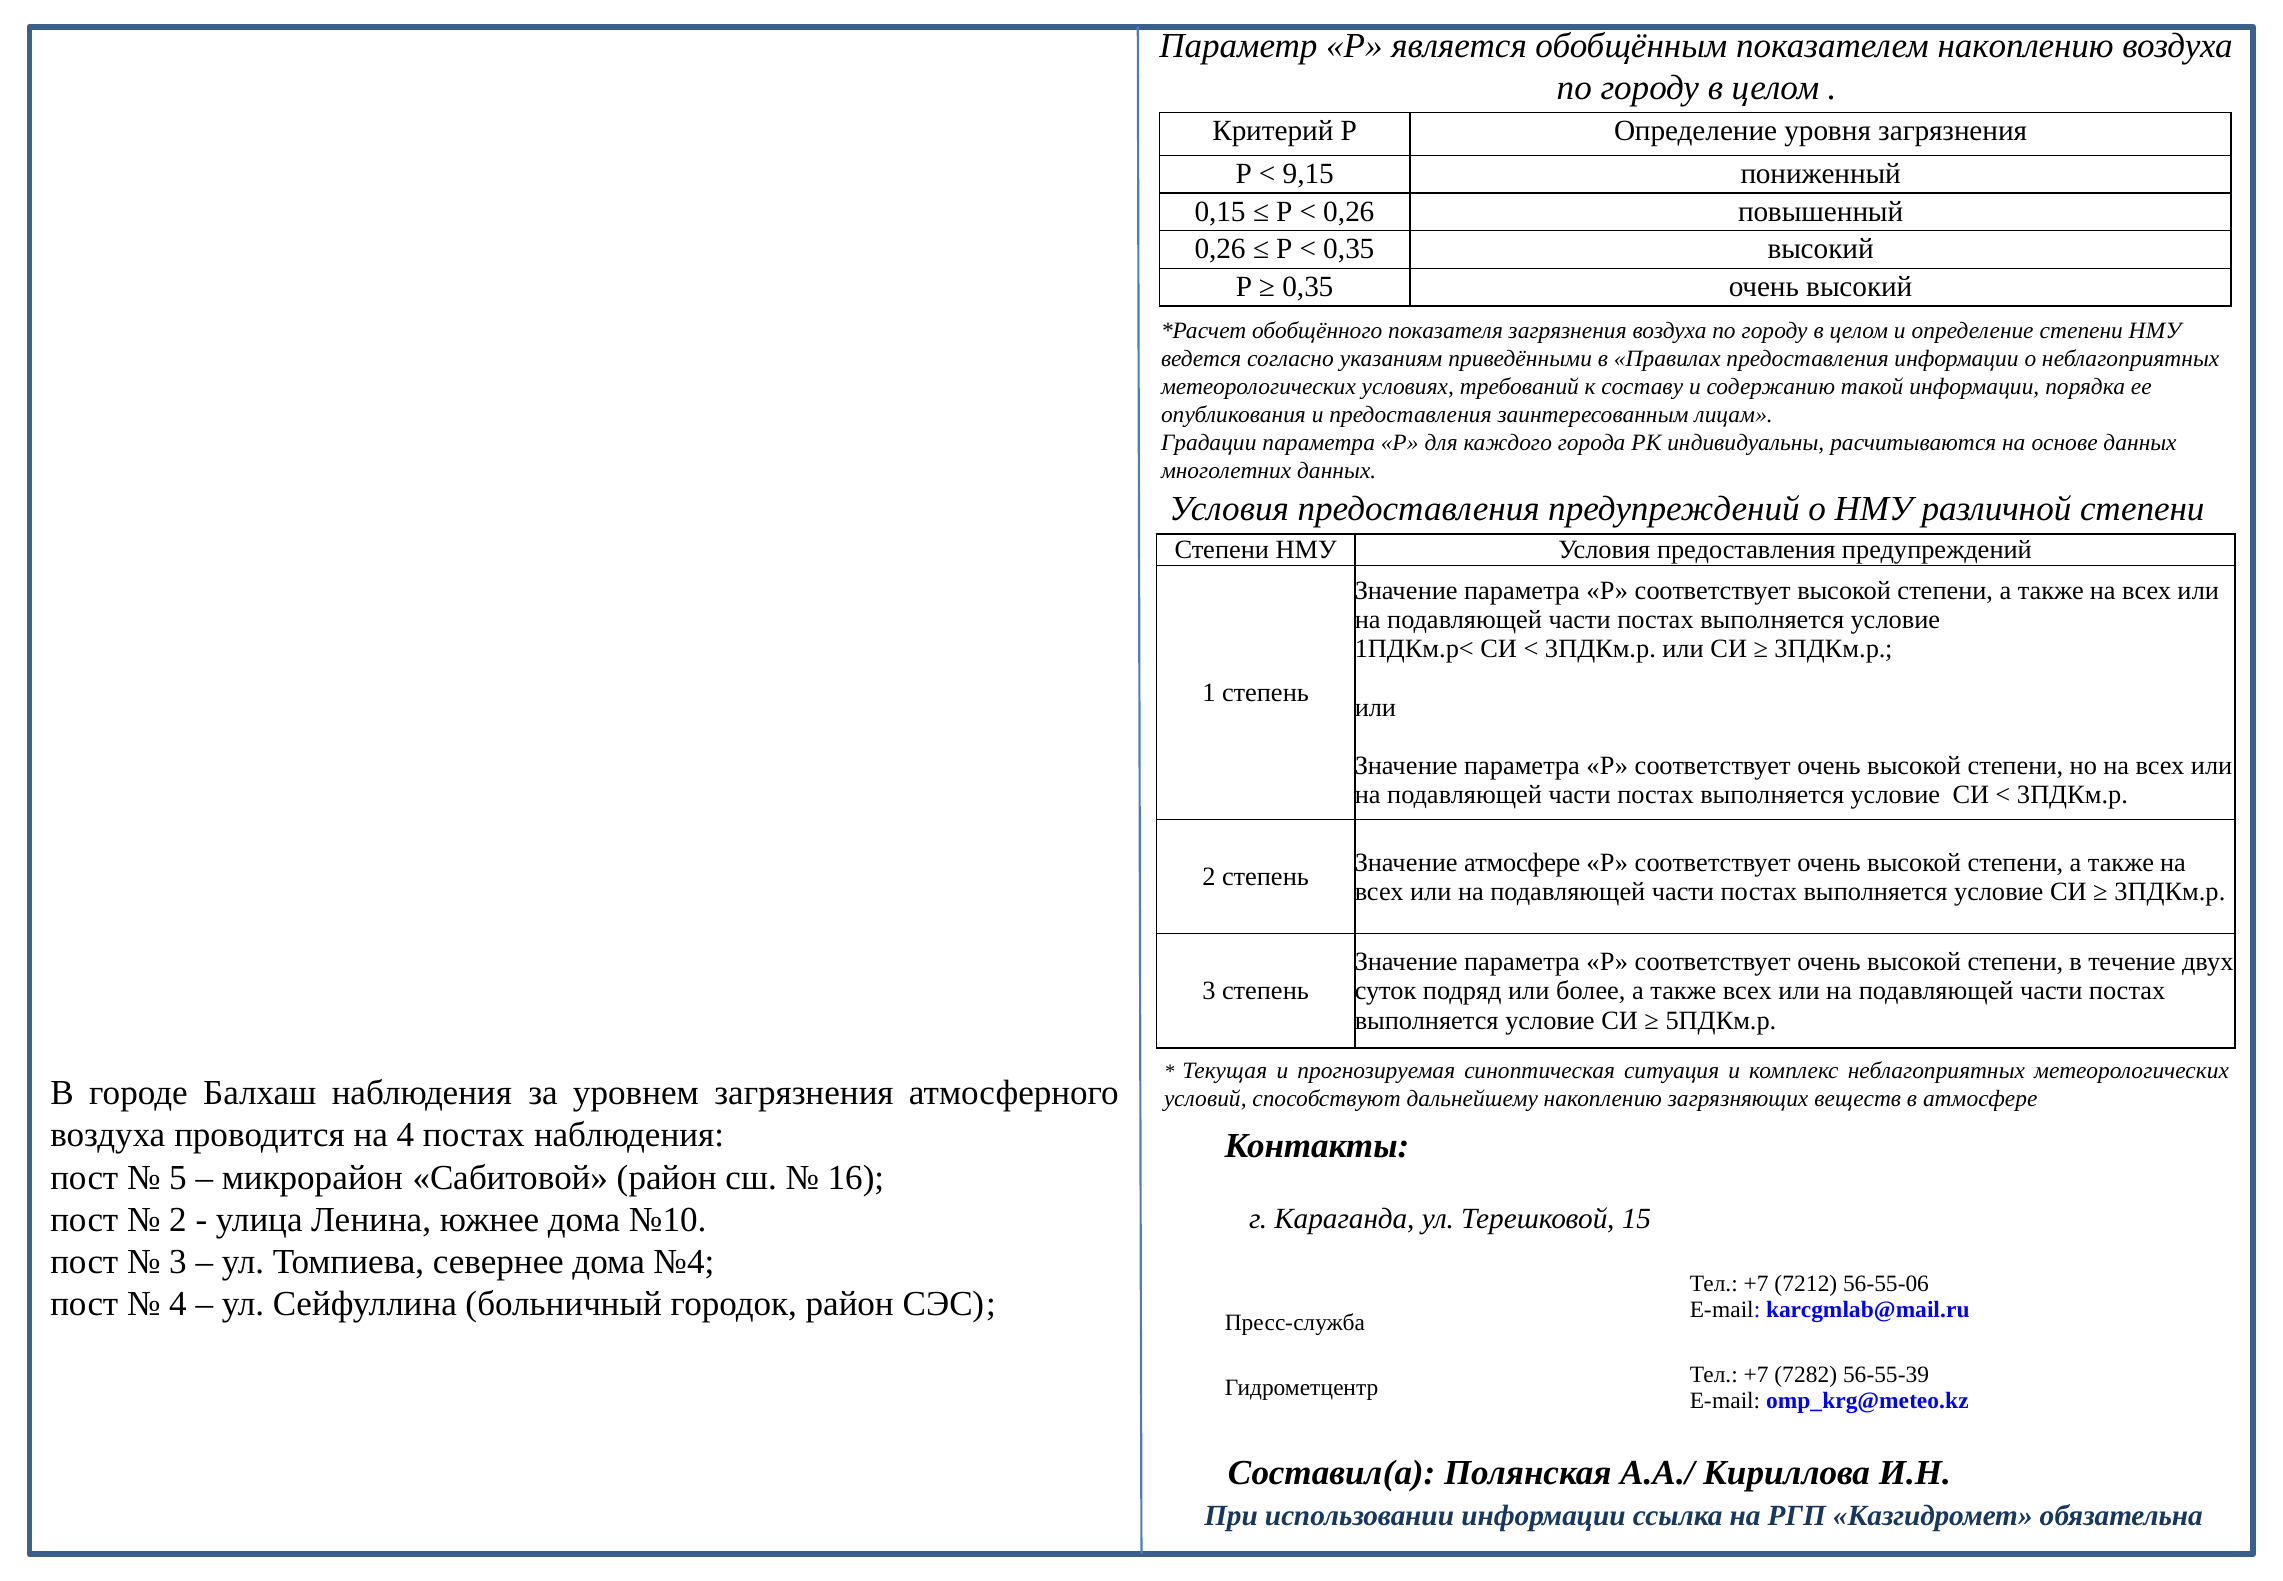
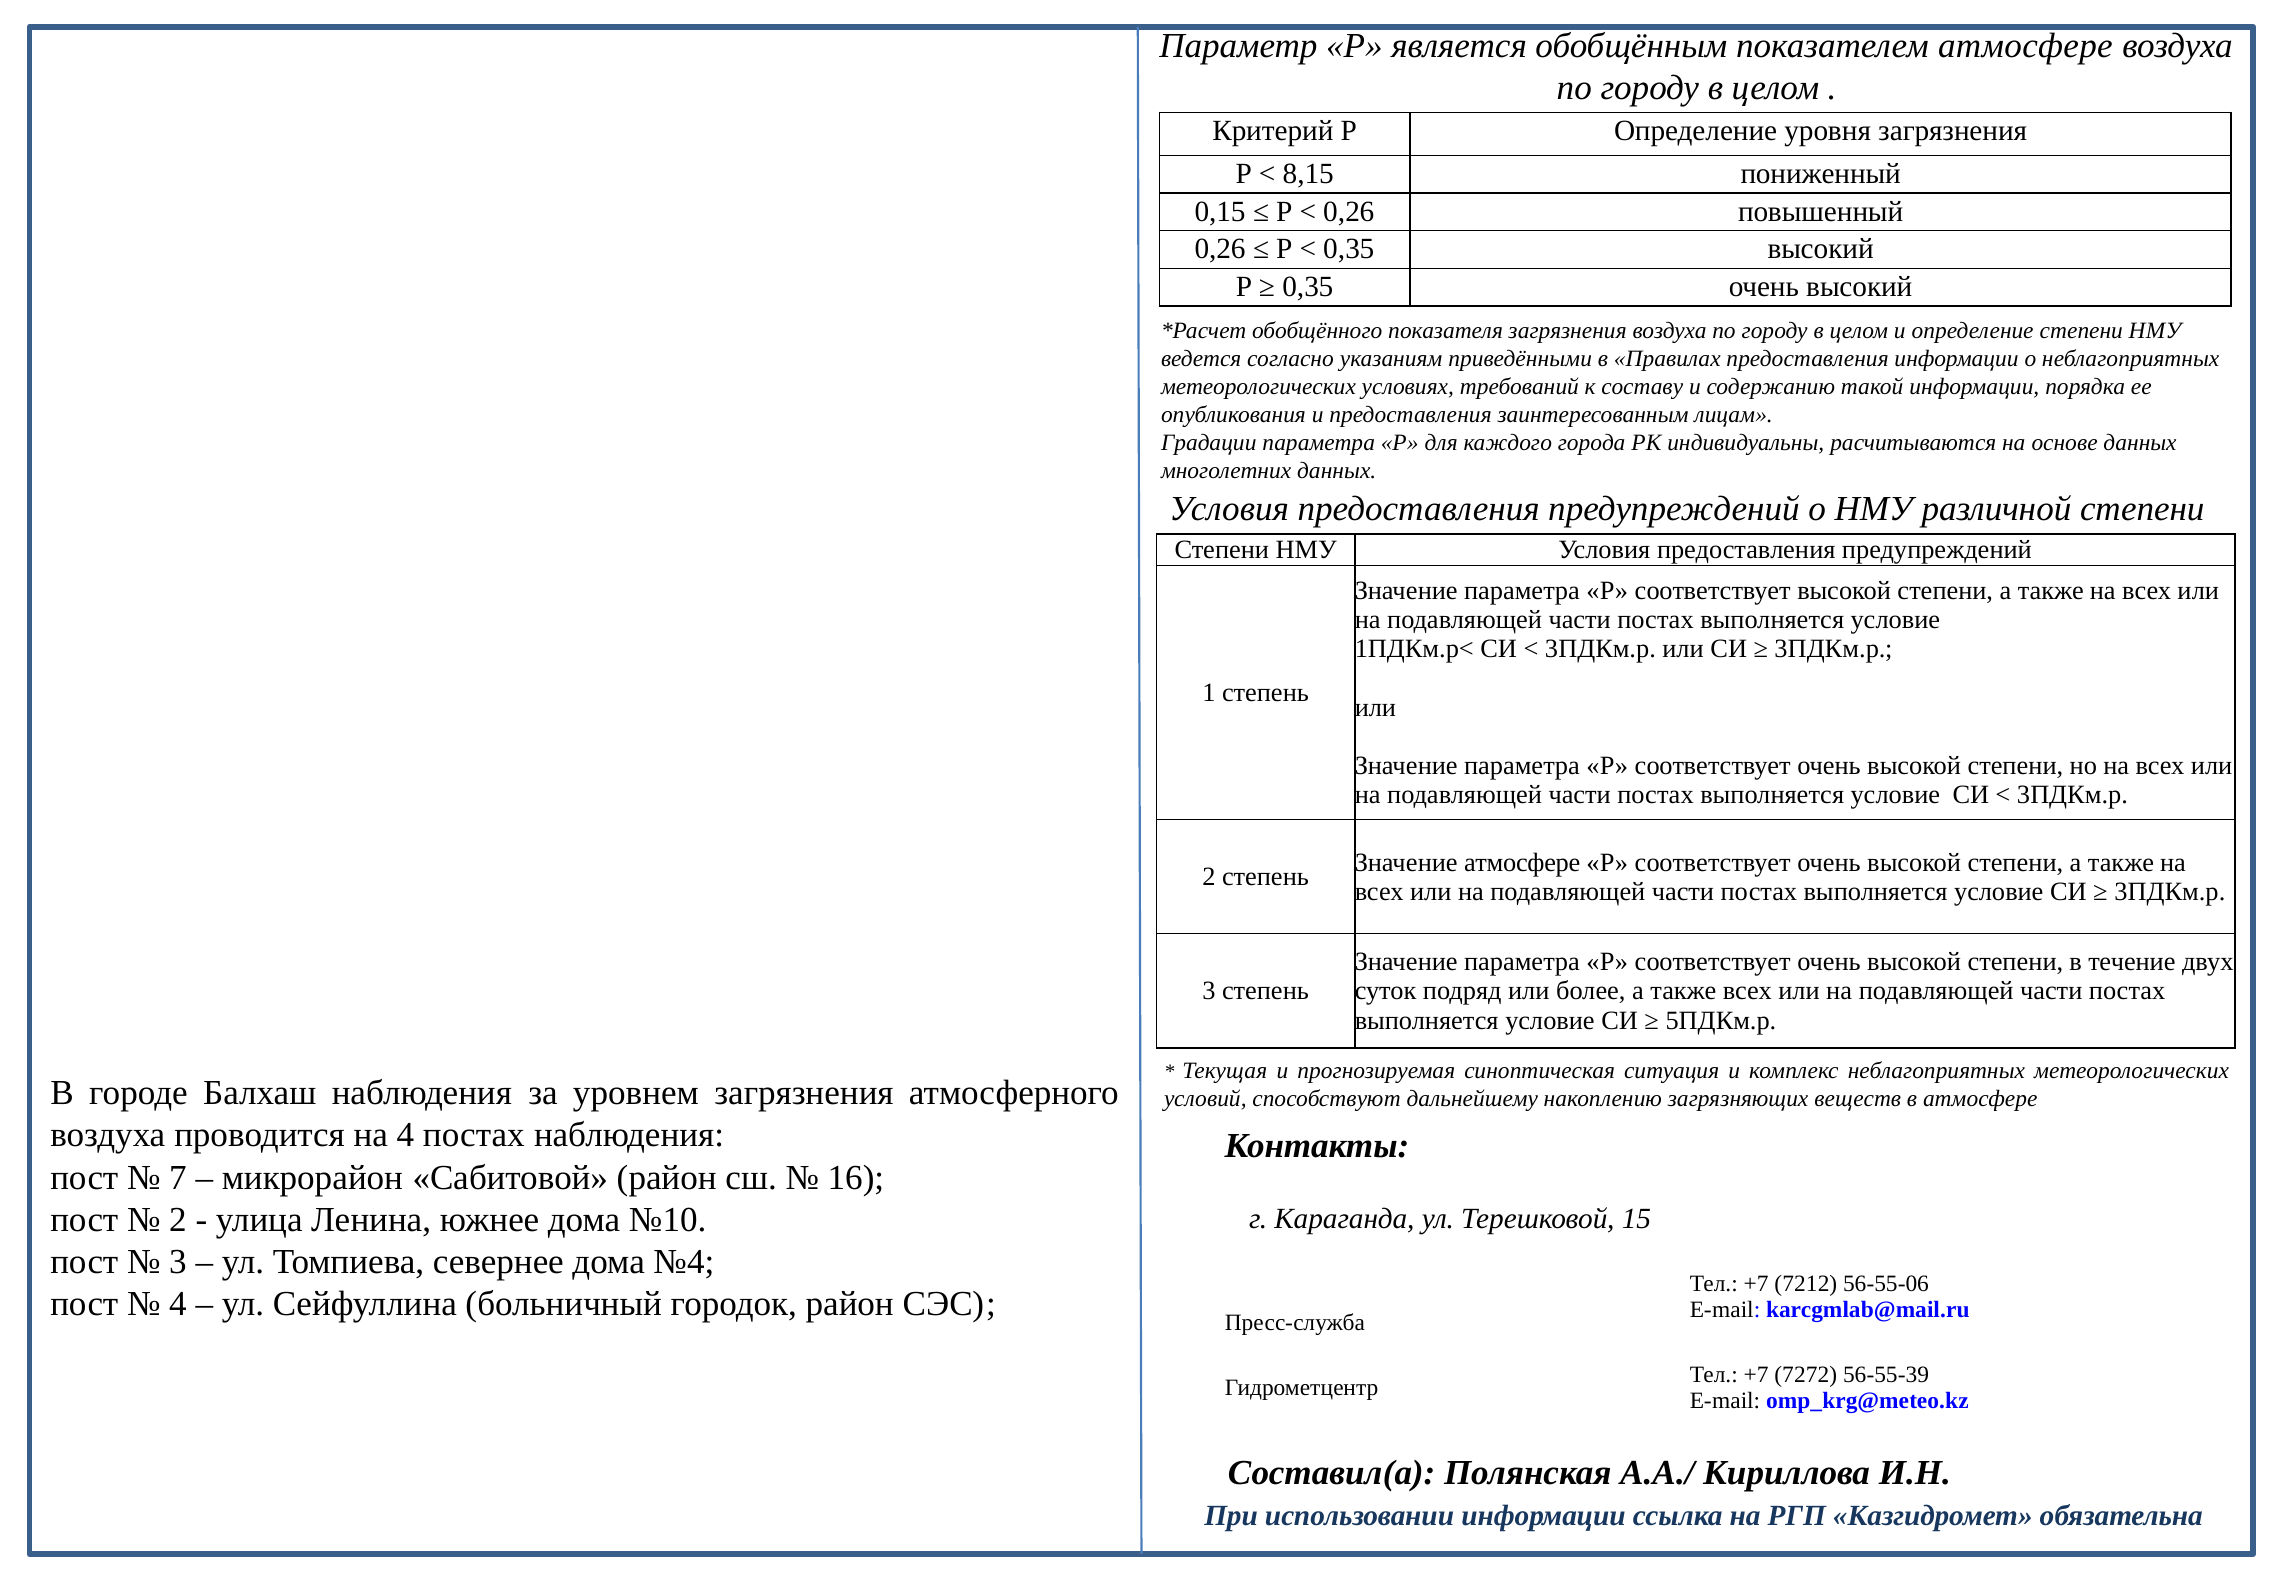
показателем накоплению: накоплению -> атмосфере
9,15: 9,15 -> 8,15
5: 5 -> 7
7282: 7282 -> 7272
